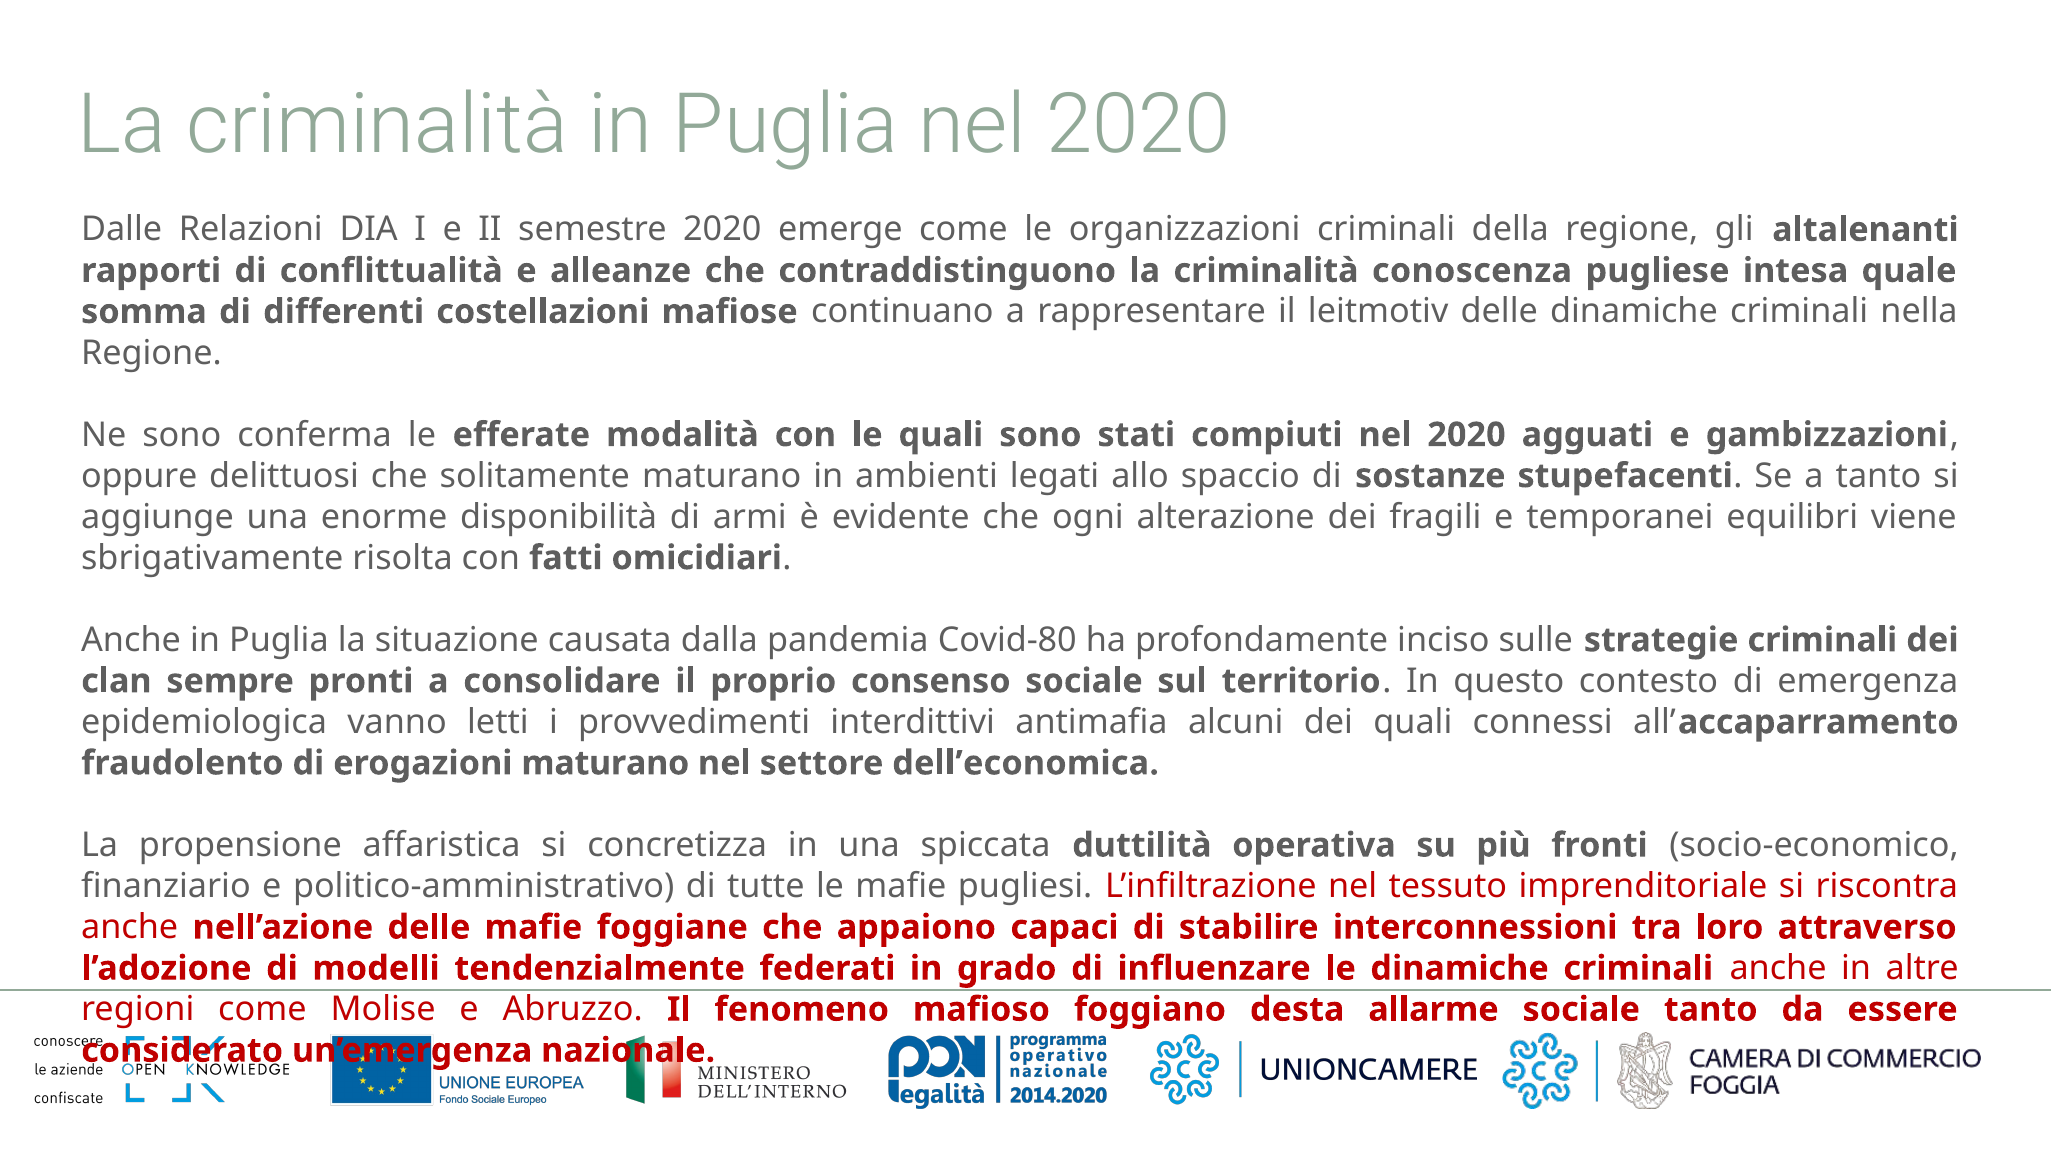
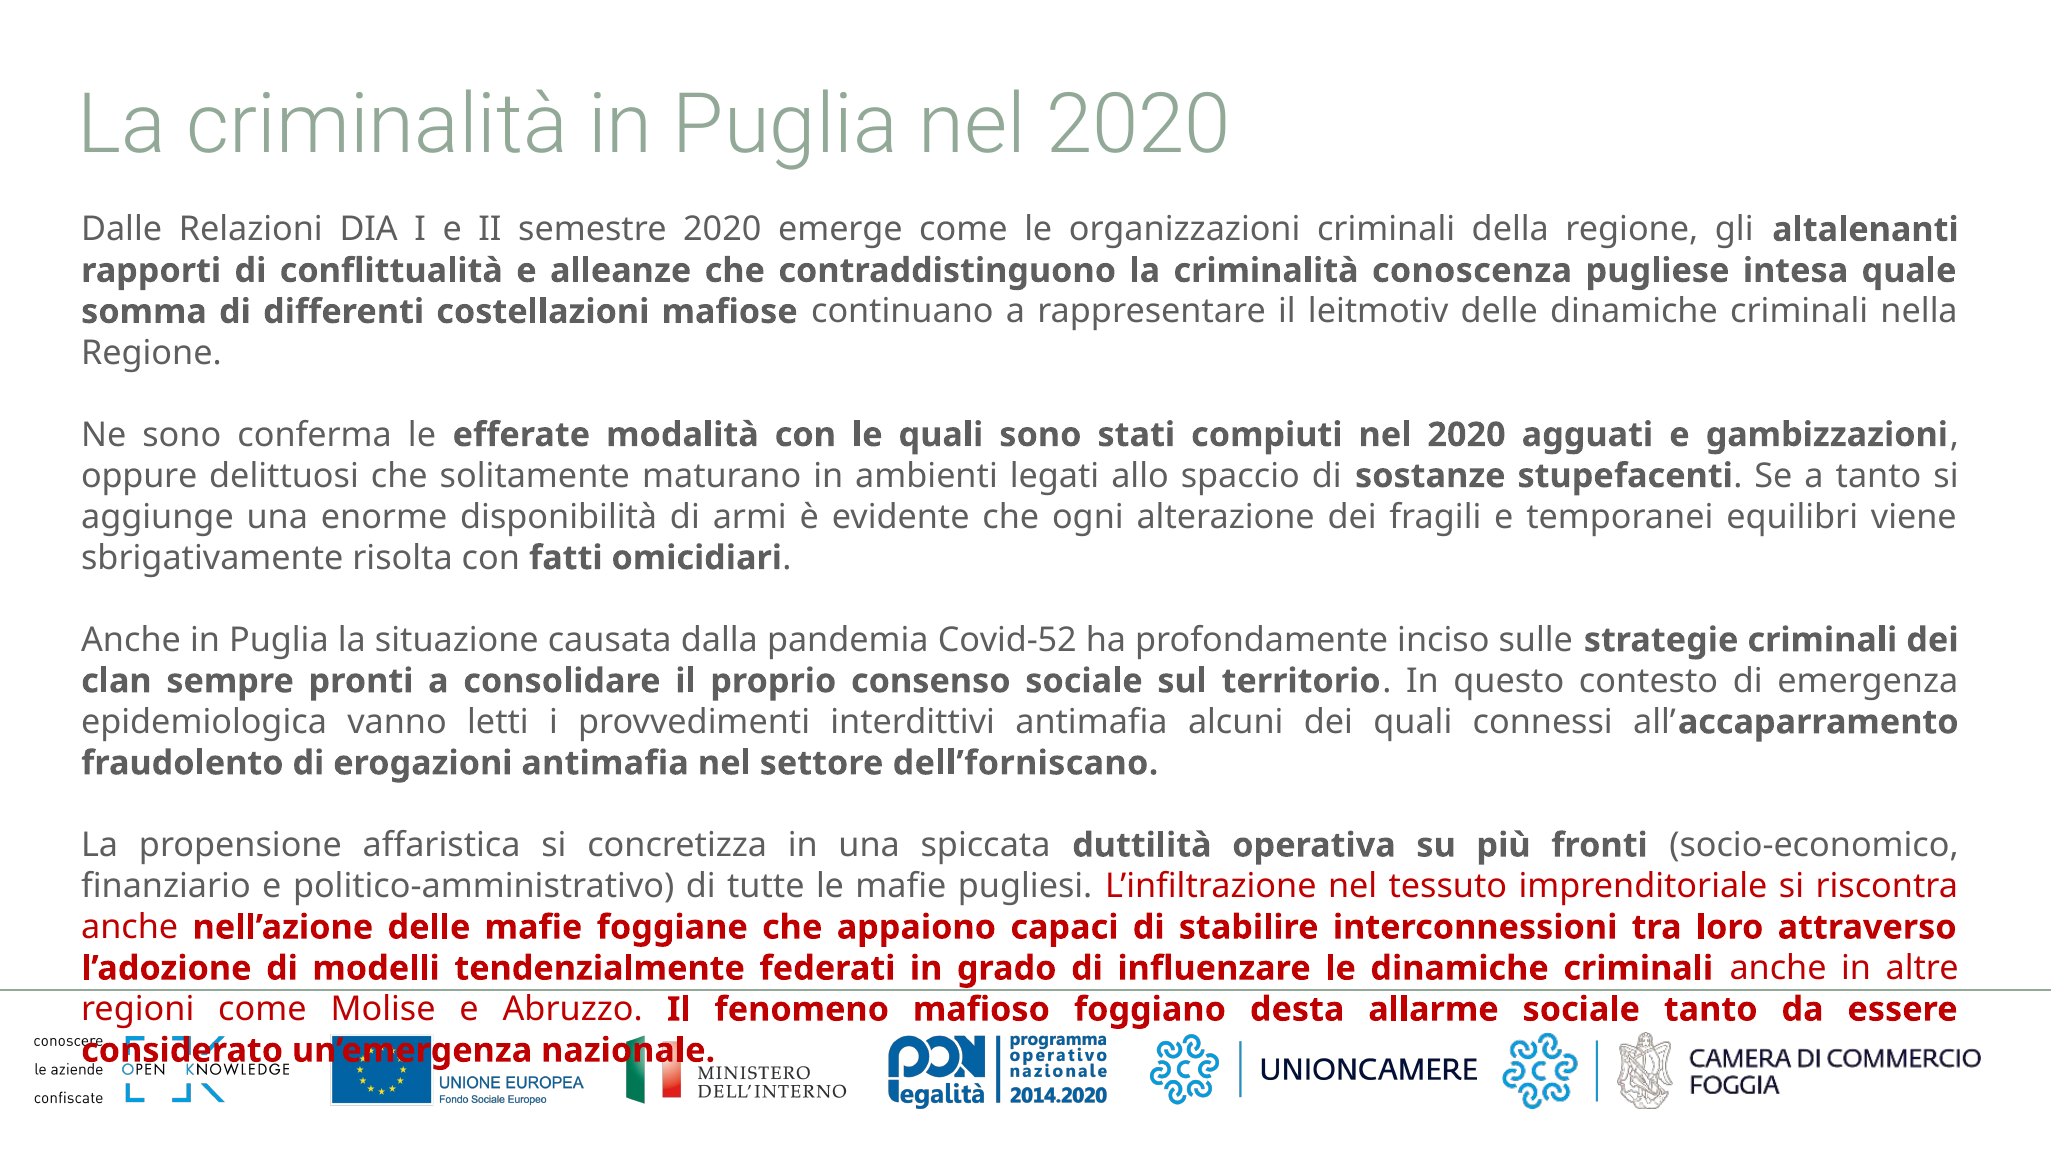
Covid-80: Covid-80 -> Covid-52
erogazioni maturano: maturano -> antimafia
dell’economica: dell’economica -> dell’forniscano
